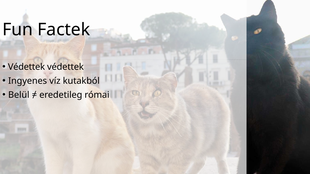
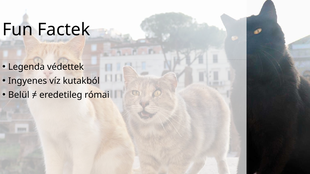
Védettek at (26, 67): Védettek -> Legenda
